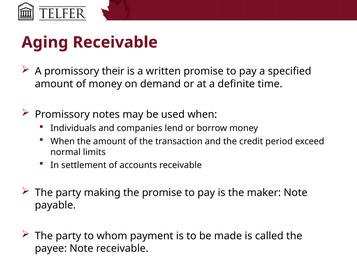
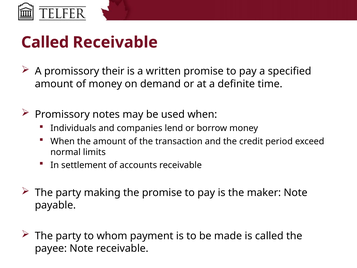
Aging at (45, 42): Aging -> Called
